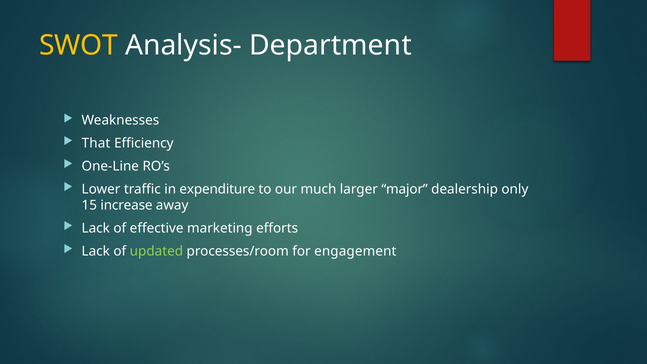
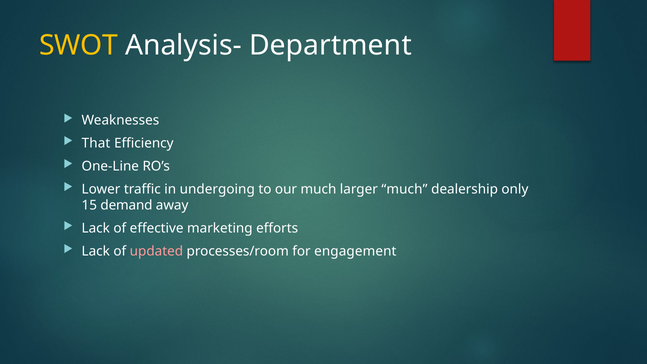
expenditure: expenditure -> undergoing
larger major: major -> much
increase: increase -> demand
updated colour: light green -> pink
